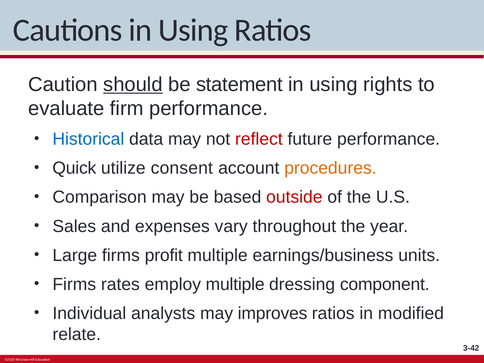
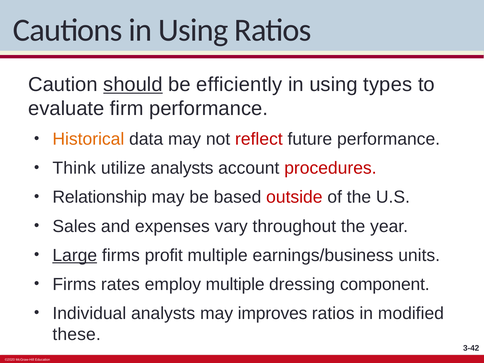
statement: statement -> efficiently
rights: rights -> types
Historical colour: blue -> orange
Quick: Quick -> Think
utilize consent: consent -> analysts
procedures colour: orange -> red
Comparison: Comparison -> Relationship
Large underline: none -> present
relate: relate -> these
